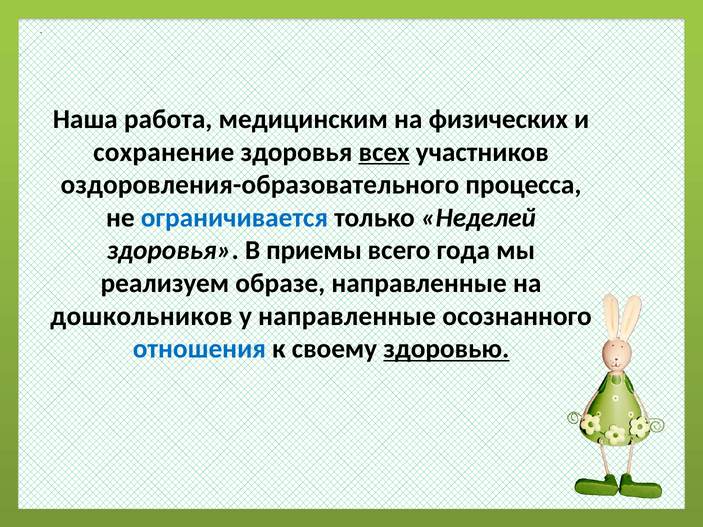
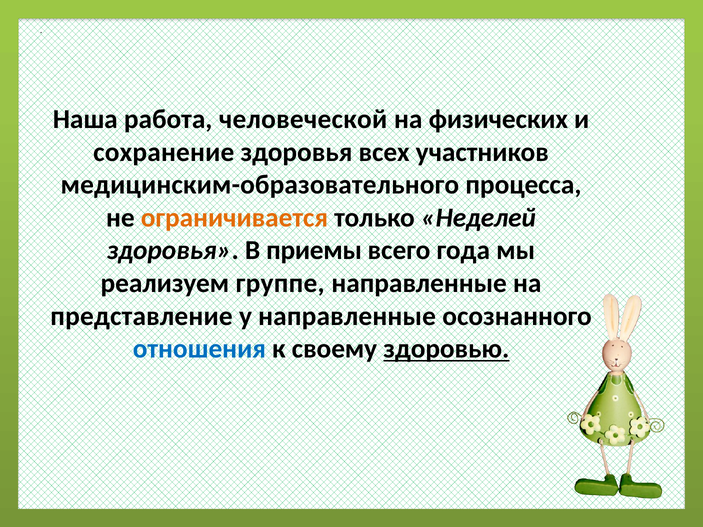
медицинским: медицинским -> человеческой
всех underline: present -> none
оздоровления-образовательного: оздоровления-образовательного -> медицинским-образовательного
ограничивается colour: blue -> orange
образе: образе -> группе
дошкольников: дошкольников -> представление
